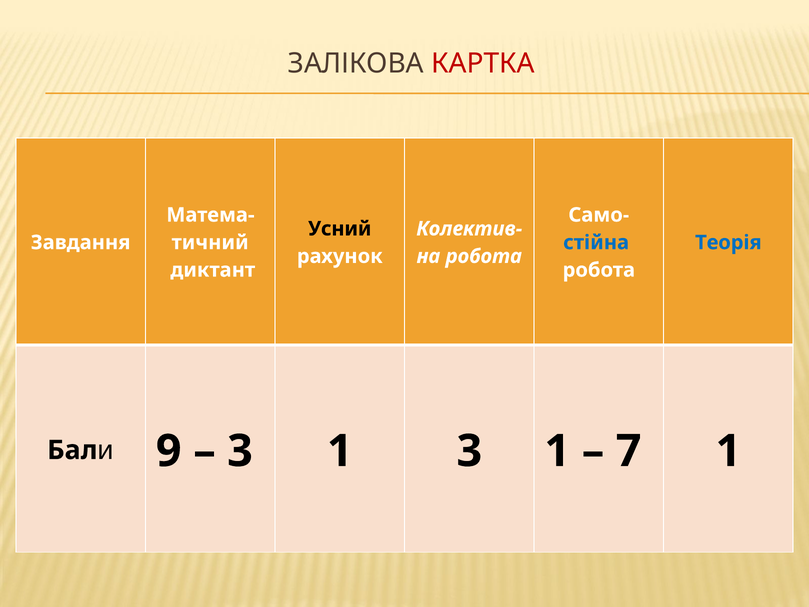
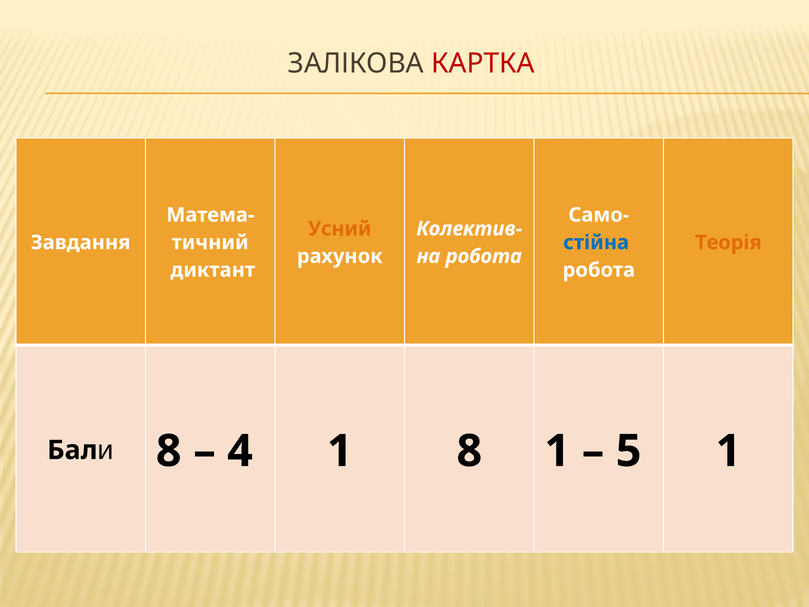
Усний colour: black -> orange
Теорія colour: blue -> orange
9 at (169, 451): 9 -> 8
3 at (240, 451): 3 -> 4
1 3: 3 -> 8
7: 7 -> 5
